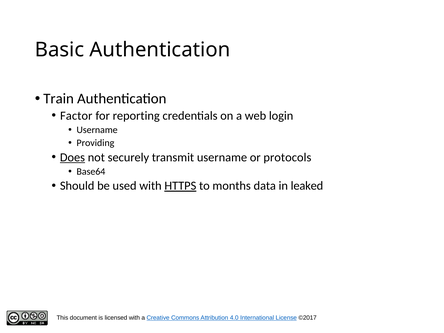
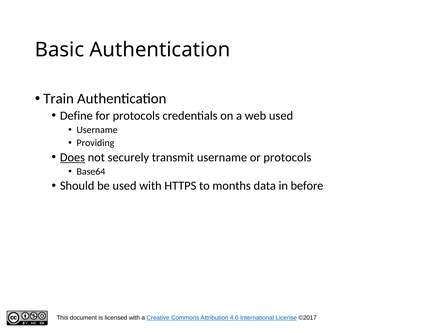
Factor: Factor -> Define
for reporting: reporting -> protocols
web login: login -> used
HTTPS underline: present -> none
leaked: leaked -> before
